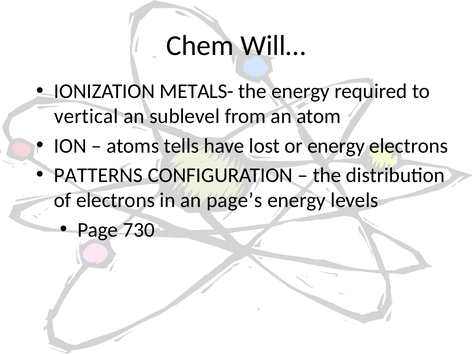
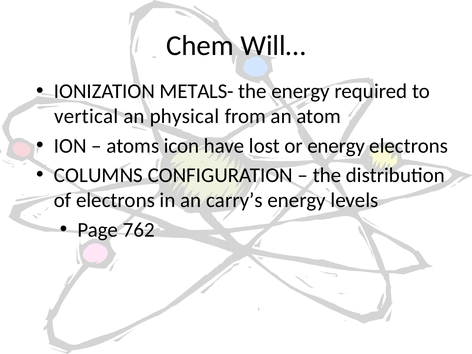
sublevel: sublevel -> physical
tells: tells -> icon
PATTERNS: PATTERNS -> COLUMNS
page’s: page’s -> carry’s
730: 730 -> 762
